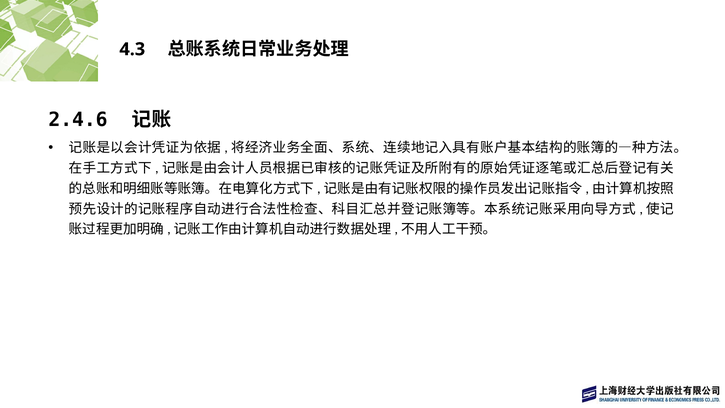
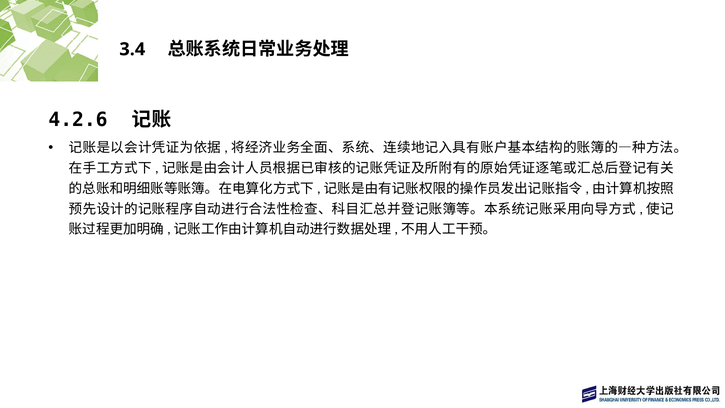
4.3: 4.3 -> 3.4
2.4.6: 2.4.6 -> 4.2.6
